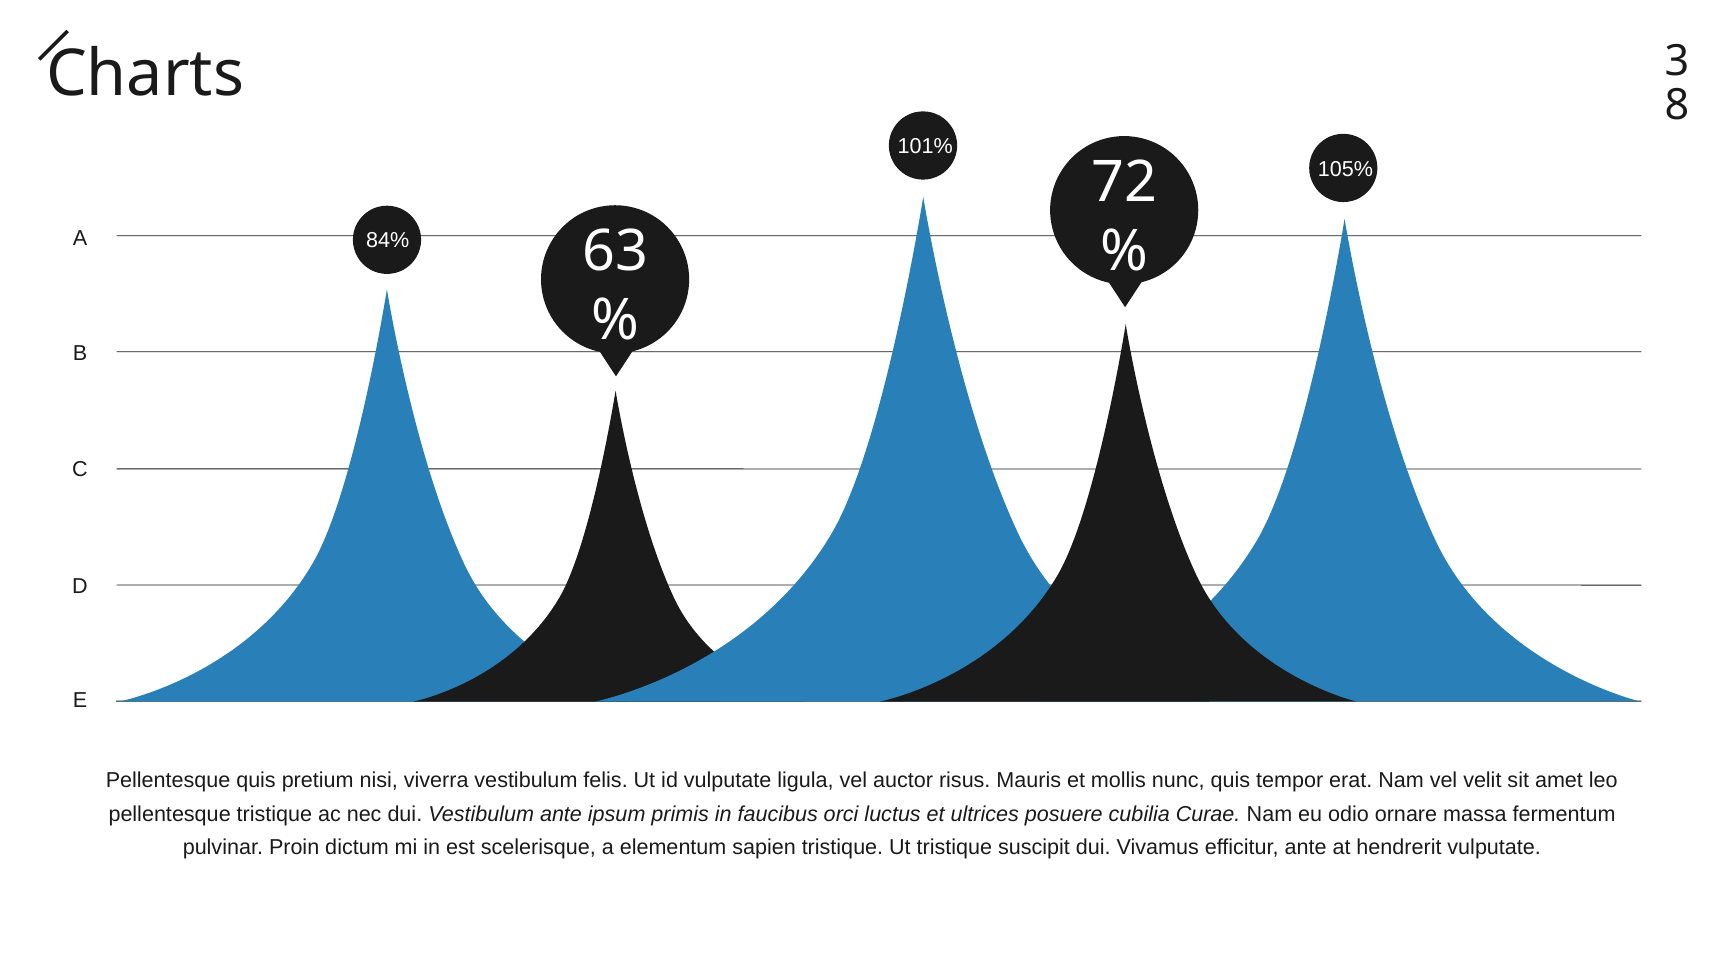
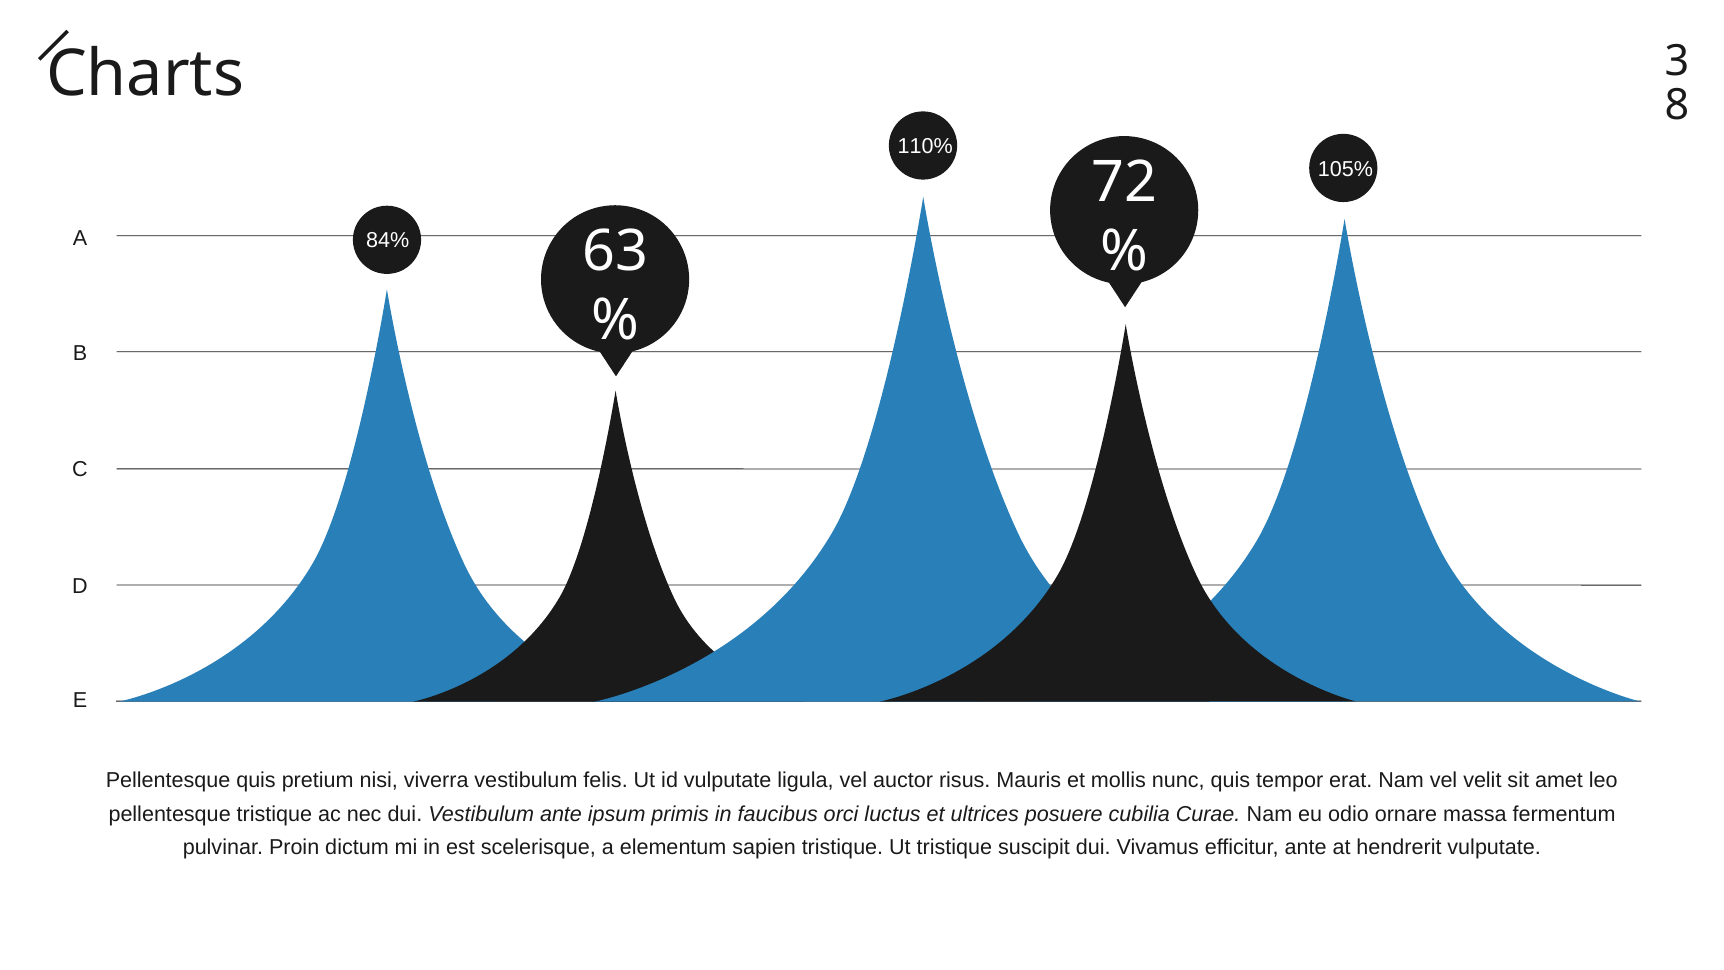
101%: 101% -> 110%
